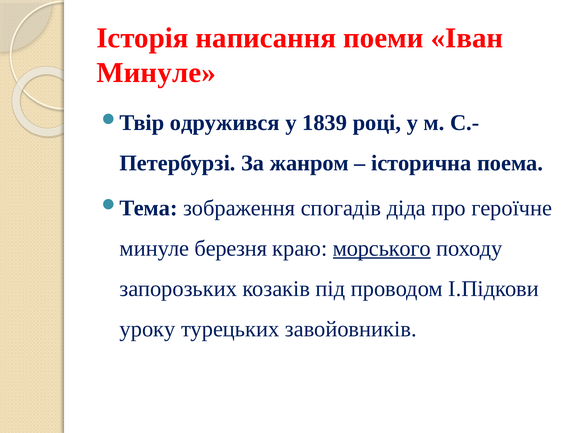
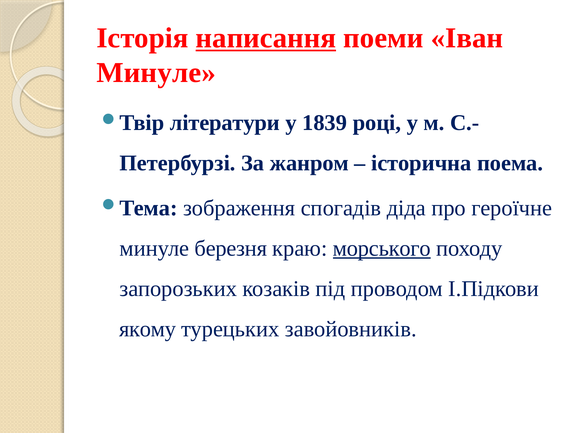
написання underline: none -> present
одружився: одружився -> літератури
уроку: уроку -> якому
